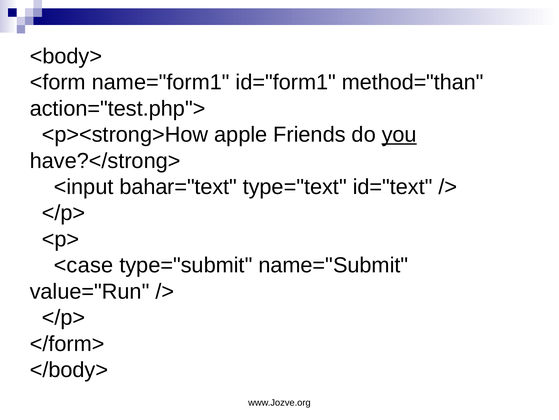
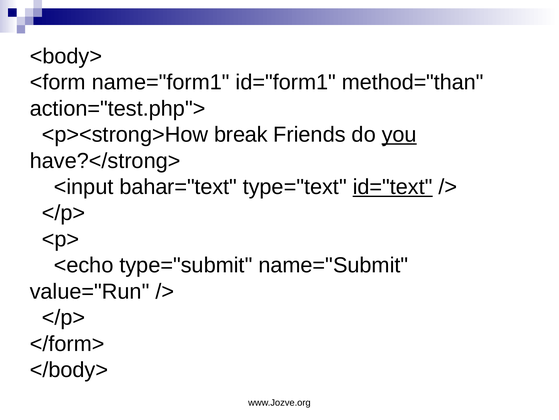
apple: apple -> break
id="text underline: none -> present
<case: <case -> <echo
